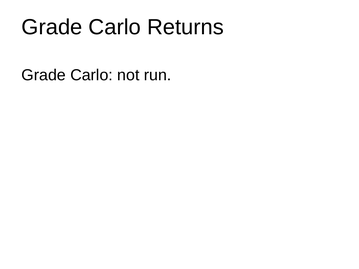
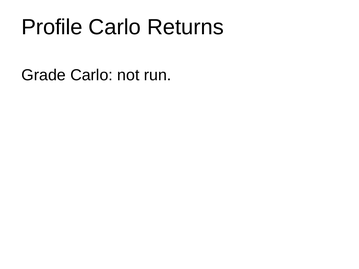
Grade at (52, 27): Grade -> Profile
